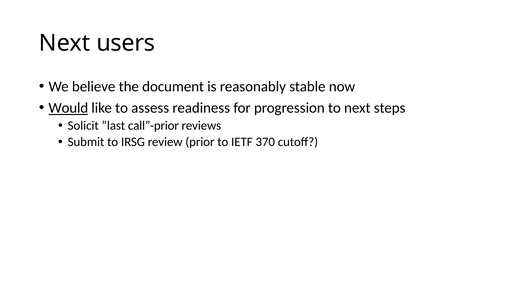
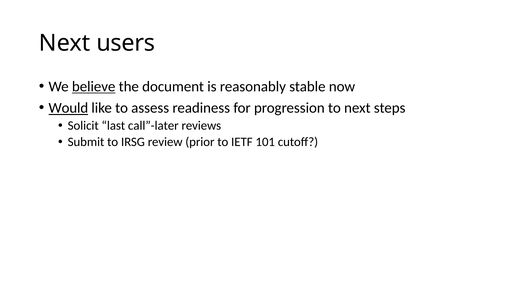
believe underline: none -> present
call”-prior: call”-prior -> call”-later
370: 370 -> 101
